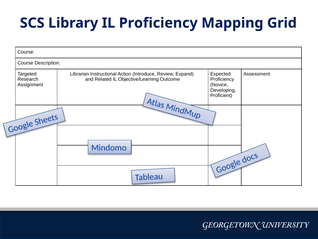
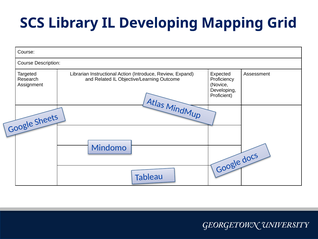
IL Proficiency: Proficiency -> Developing
